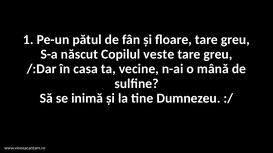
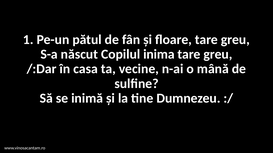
veste: veste -> inima
